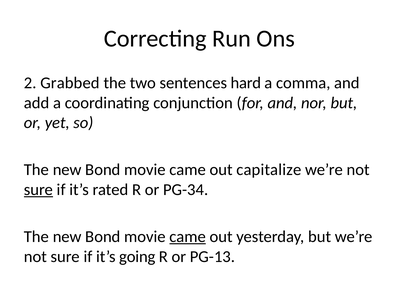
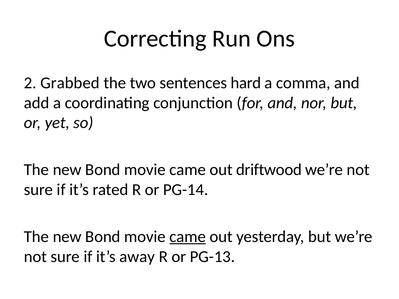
capitalize: capitalize -> driftwood
sure at (38, 190) underline: present -> none
PG-34: PG-34 -> PG-14
going: going -> away
